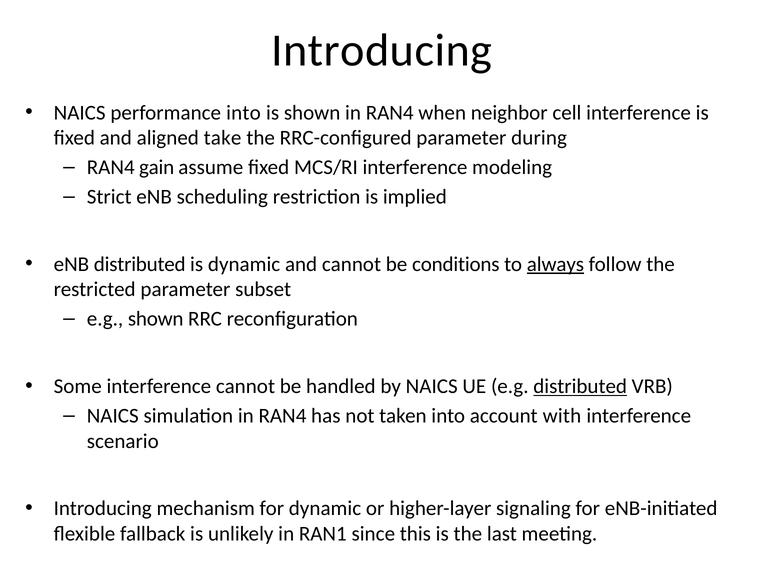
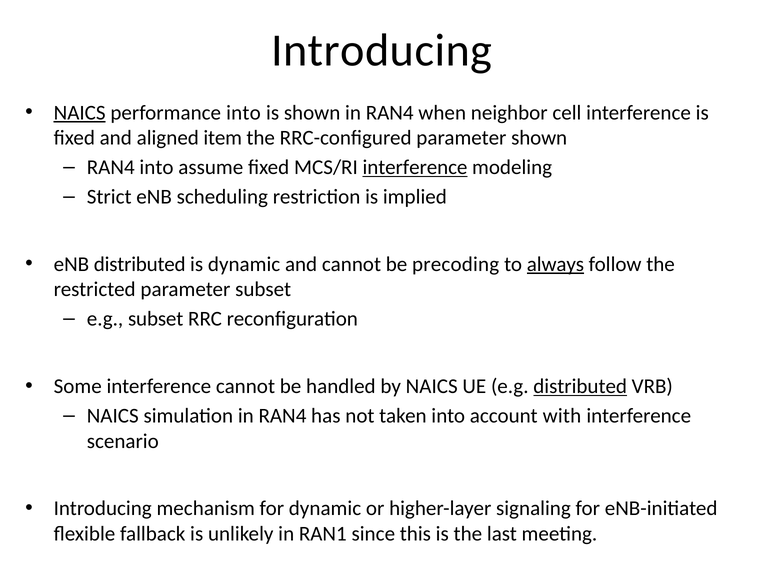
NAICS at (80, 113) underline: none -> present
take: take -> item
parameter during: during -> shown
RAN4 gain: gain -> into
interference at (415, 167) underline: none -> present
conditions: conditions -> precoding
e.g shown: shown -> subset
